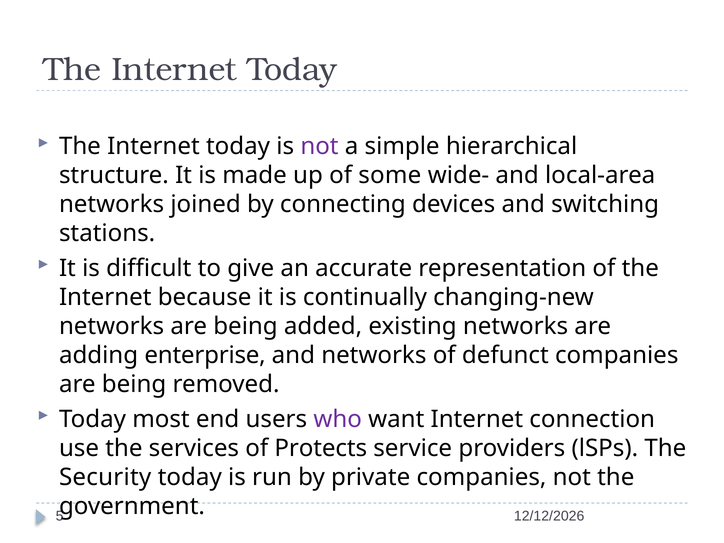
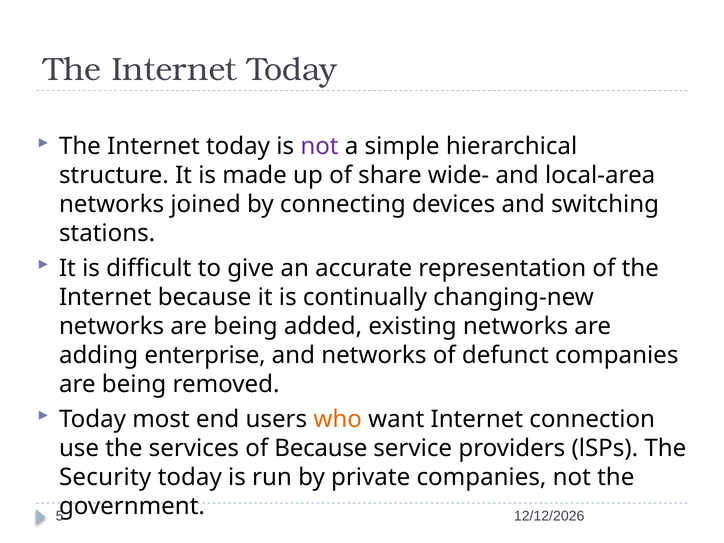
some: some -> share
who colour: purple -> orange
of Protects: Protects -> Because
